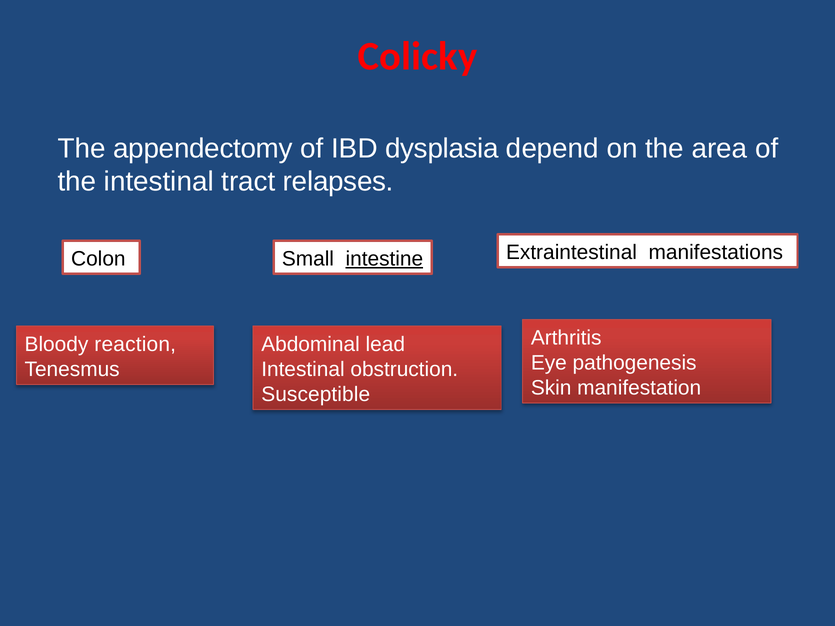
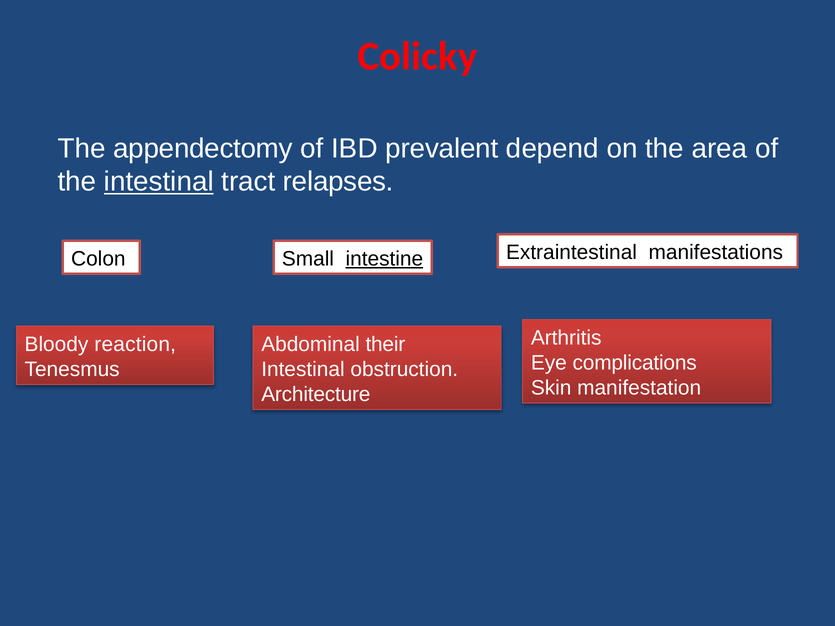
dysplasia: dysplasia -> prevalent
intestinal at (159, 182) underline: none -> present
lead: lead -> their
pathogenesis: pathogenesis -> complications
Susceptible: Susceptible -> Architecture
